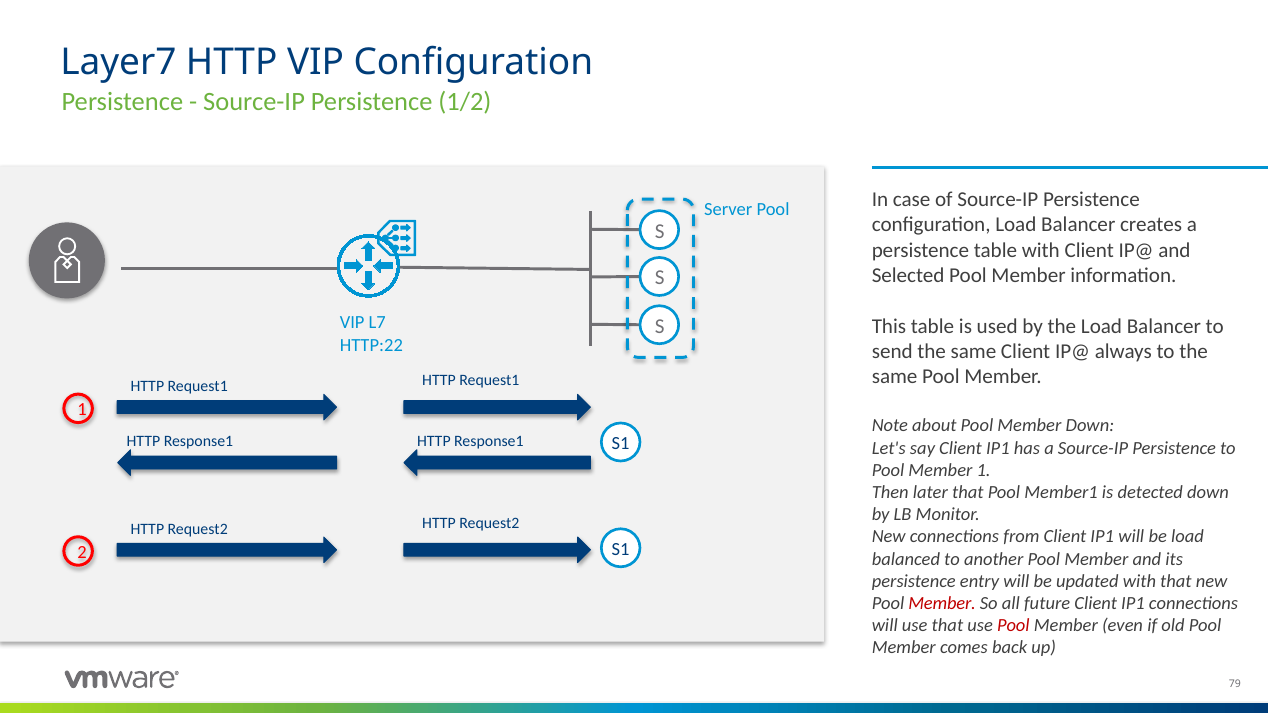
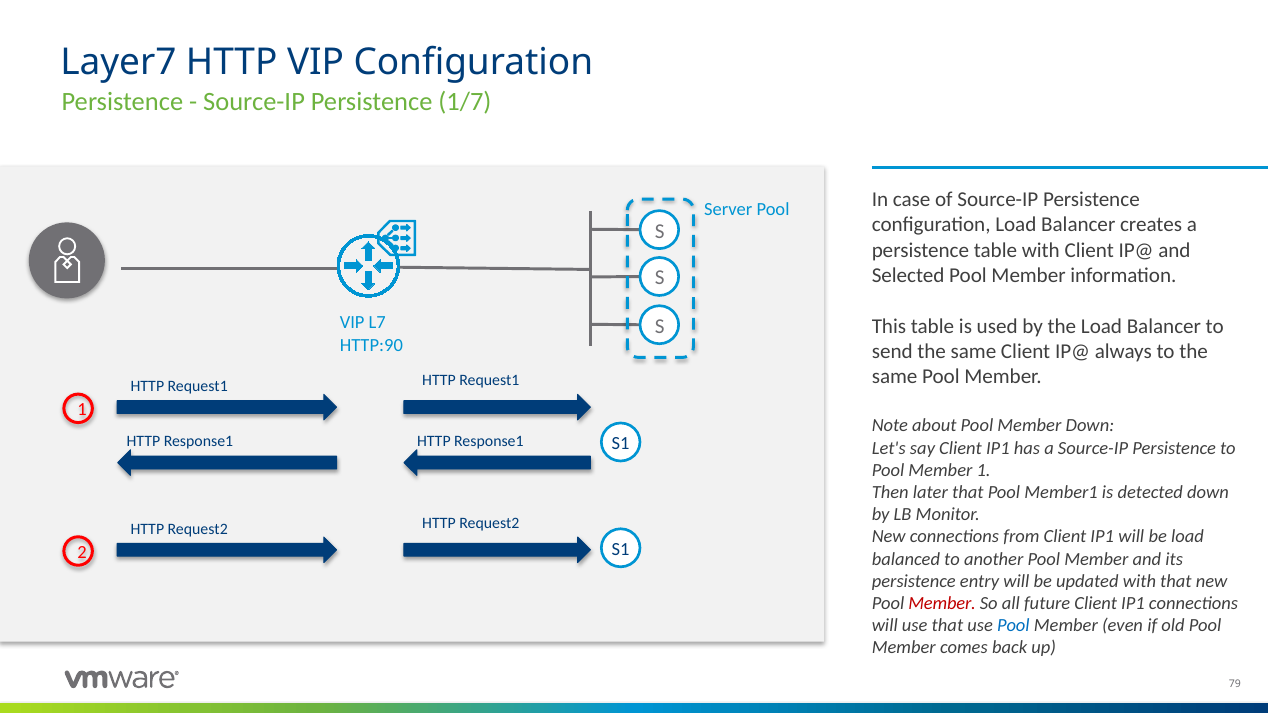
1/2: 1/2 -> 1/7
HTTP:22: HTTP:22 -> HTTP:90
Pool at (1013, 626) colour: red -> blue
